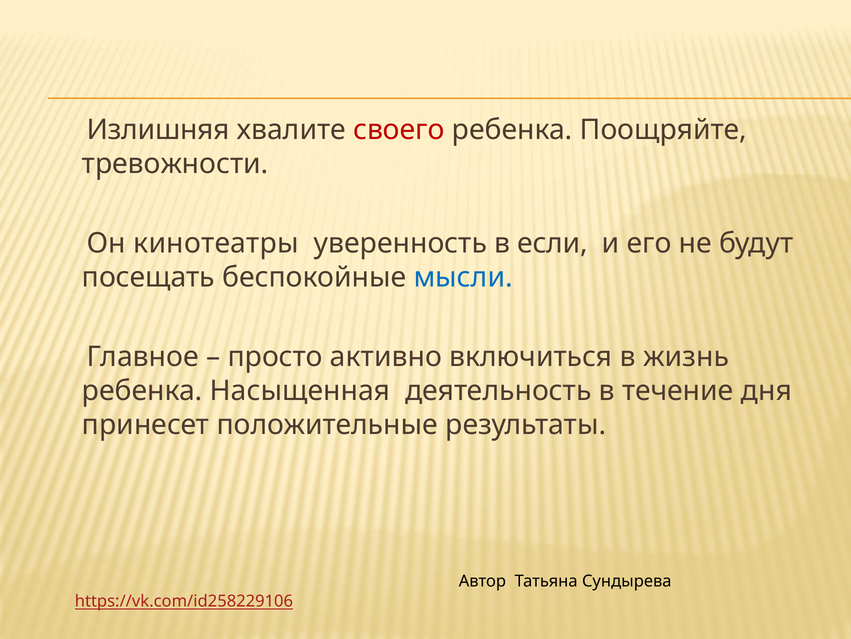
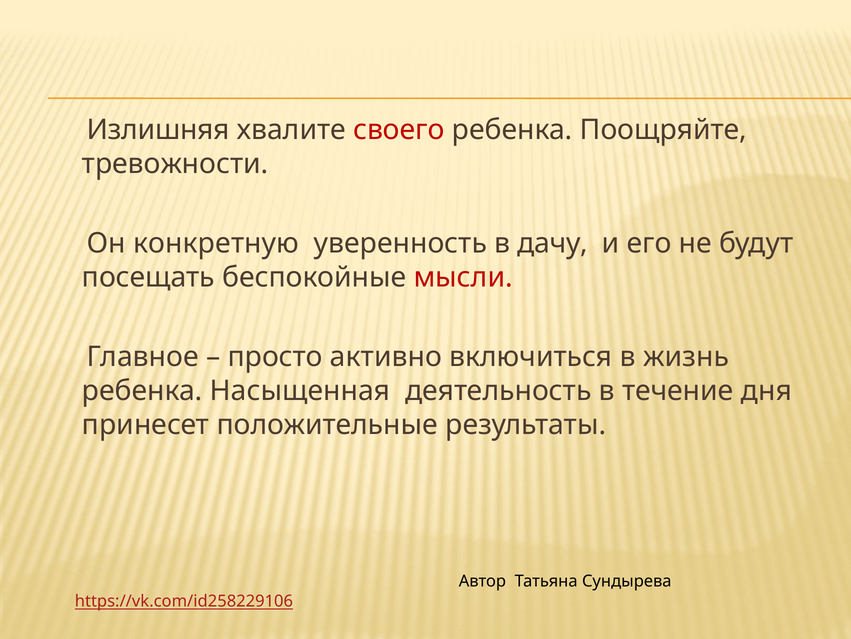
кинотеатры: кинотеатры -> конкретную
если: если -> дачу
мысли colour: blue -> red
